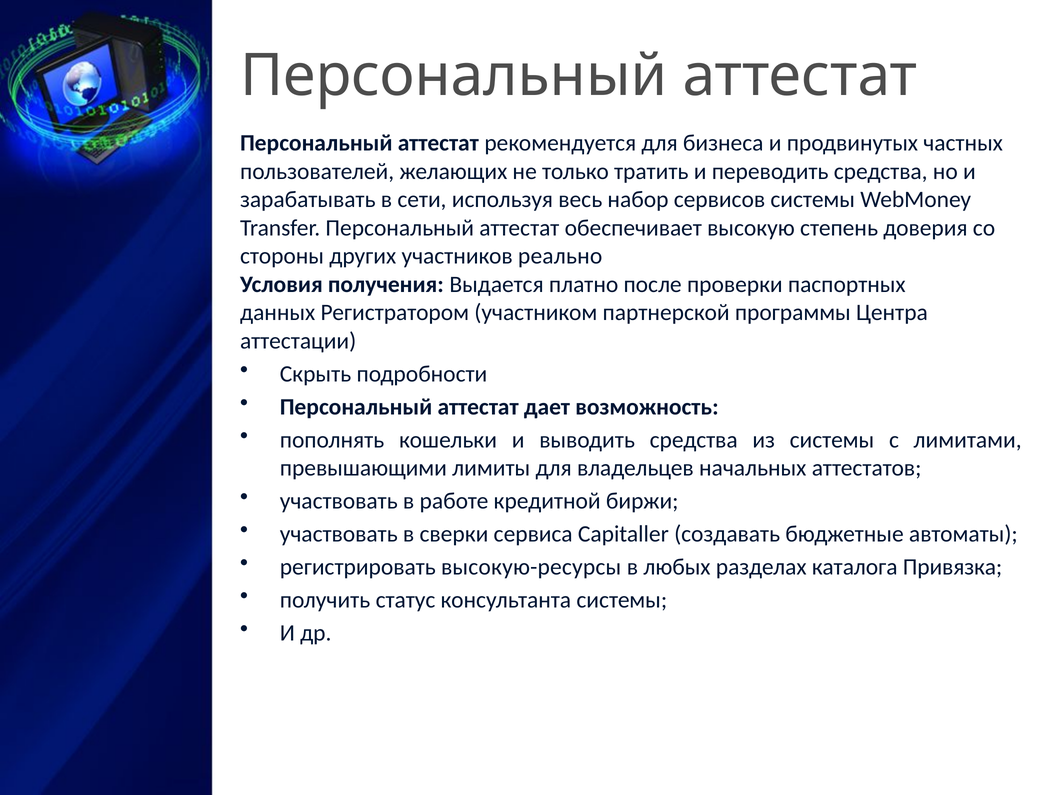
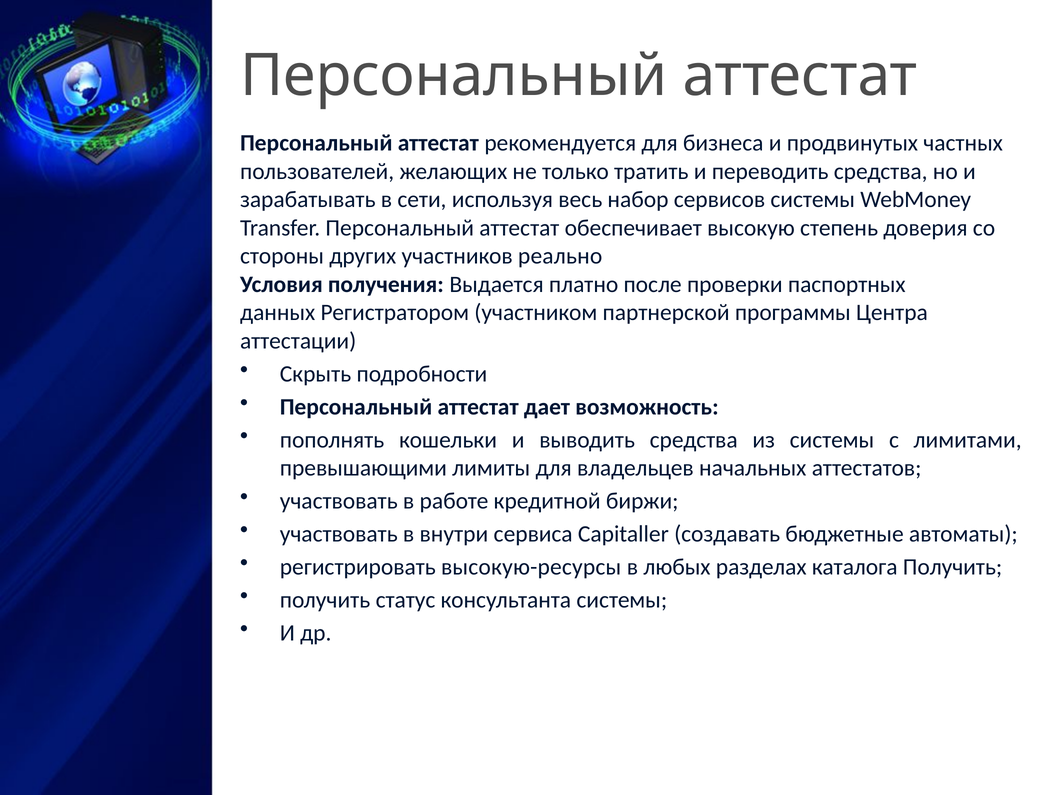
сверки: сверки -> внутри
каталога Привязка: Привязка -> Получить
